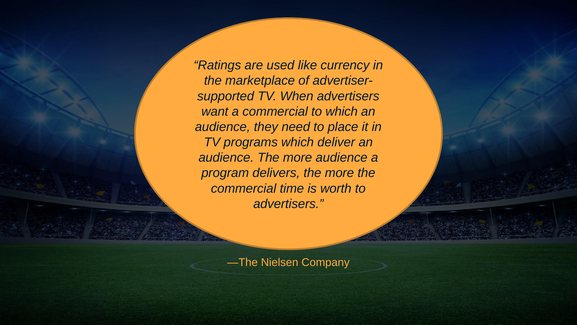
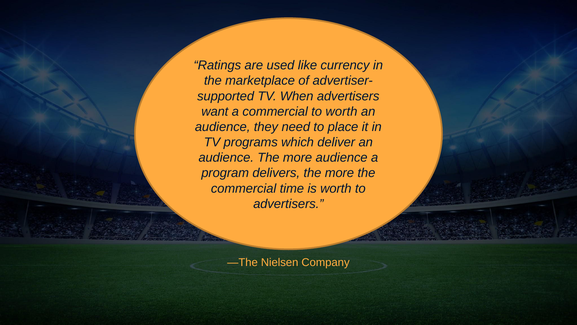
to which: which -> worth
